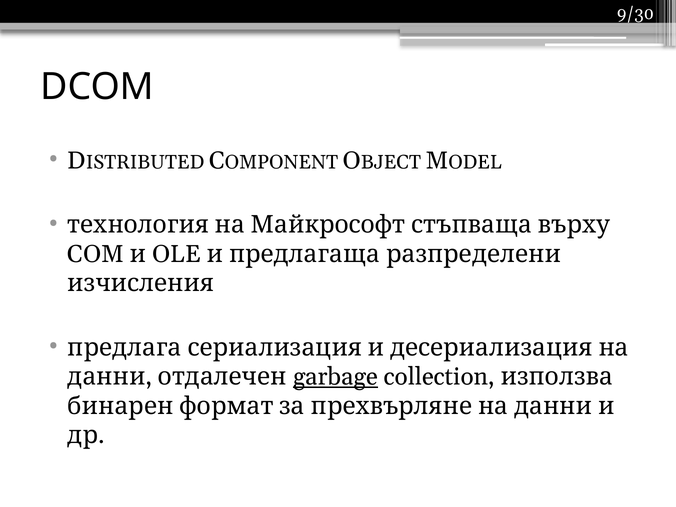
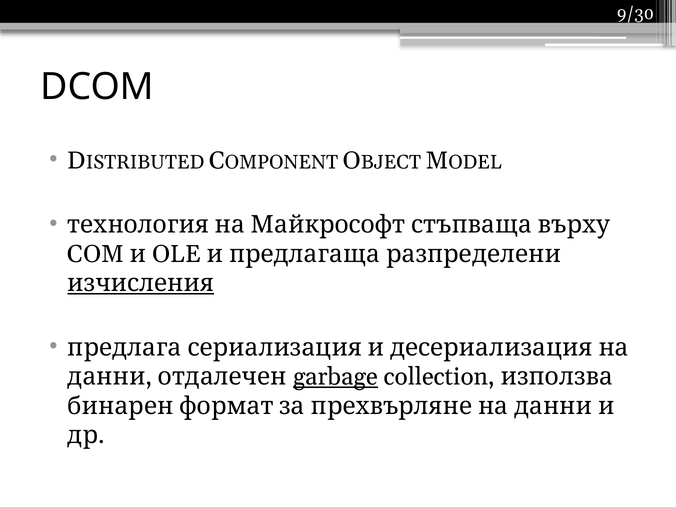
изчисления underline: none -> present
